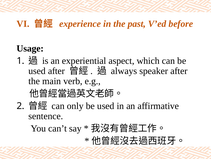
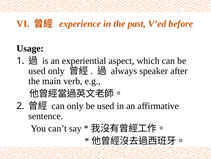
used after: after -> only
